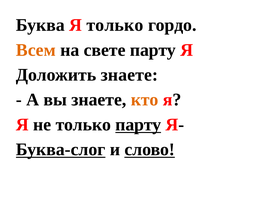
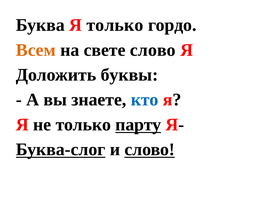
свете парту: парту -> слово
Доложить знаете: знаете -> буквы
кто colour: orange -> blue
